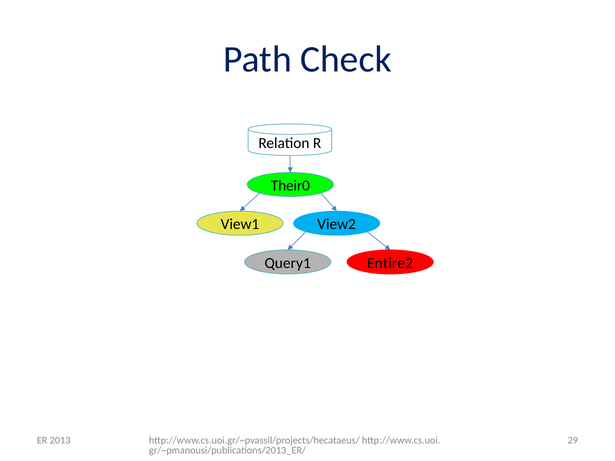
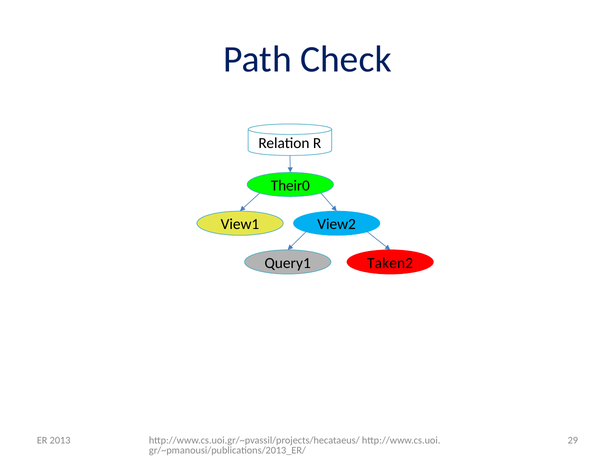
Entire2: Entire2 -> Taken2
